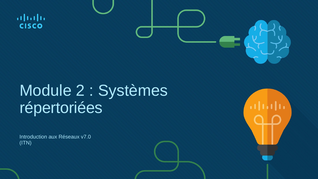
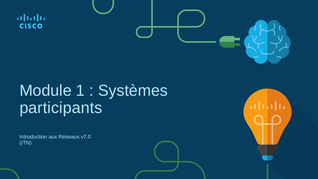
2: 2 -> 1
répertoriées: répertoriées -> participants
